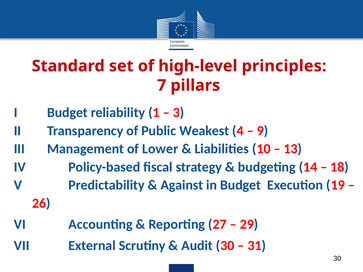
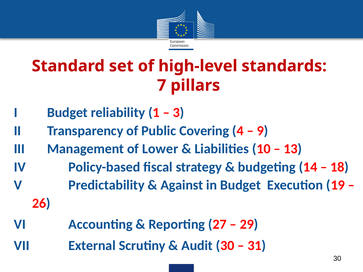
principles: principles -> standards
Weakest: Weakest -> Covering
